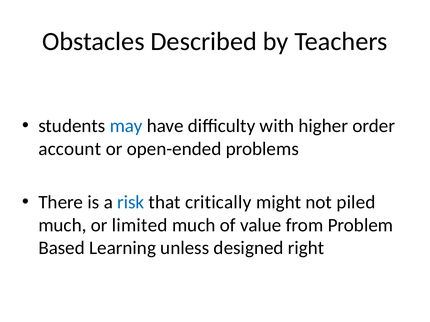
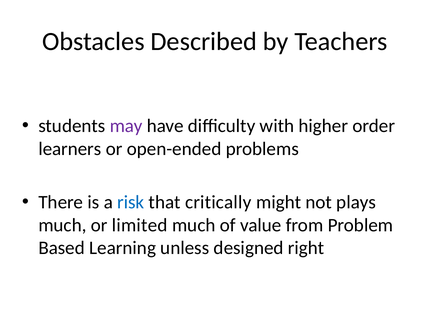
may colour: blue -> purple
account: account -> learners
piled: piled -> plays
